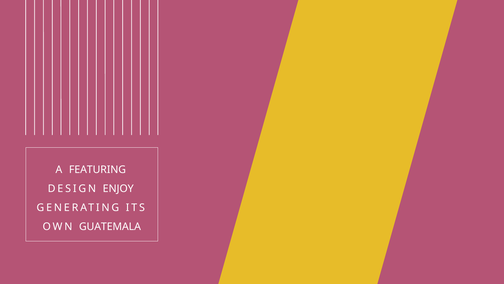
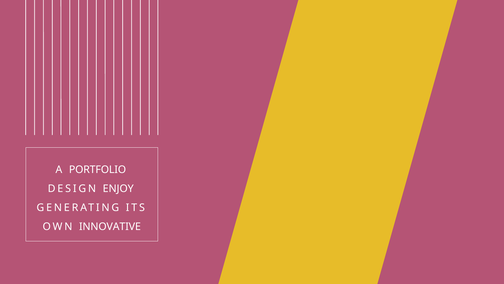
FEATURING: FEATURING -> PORTFOLIO
GUATEMALA: GUATEMALA -> INNOVATIVE
